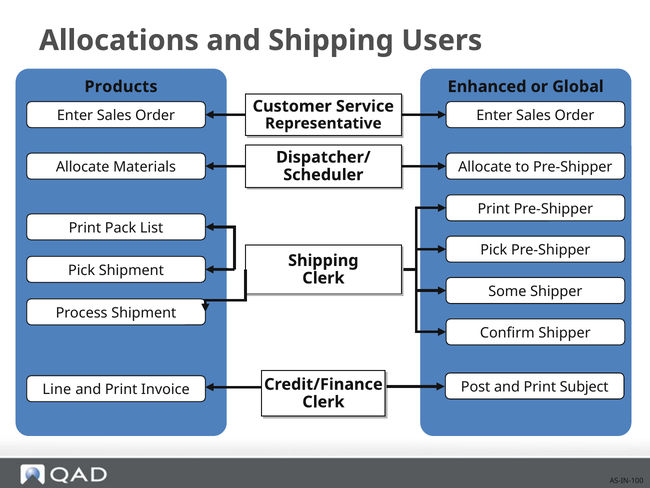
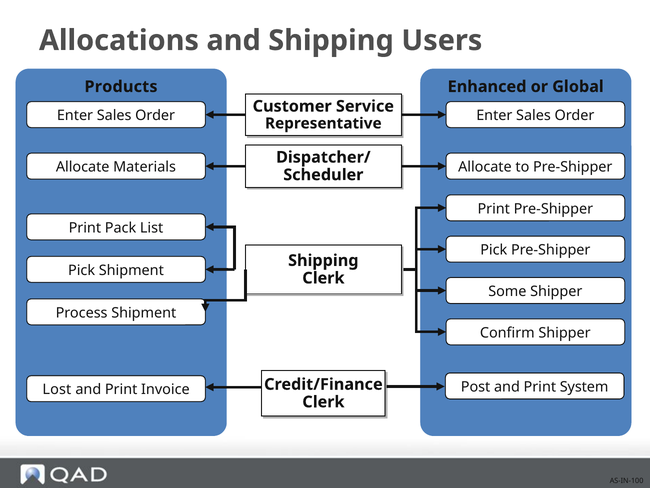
Subject: Subject -> System
Line: Line -> Lost
